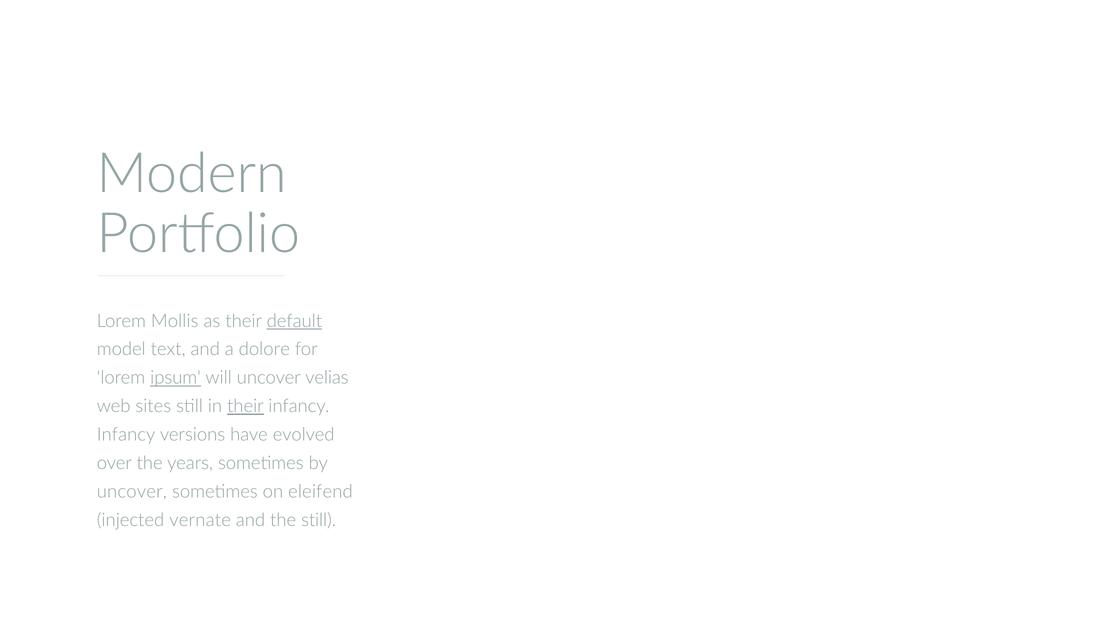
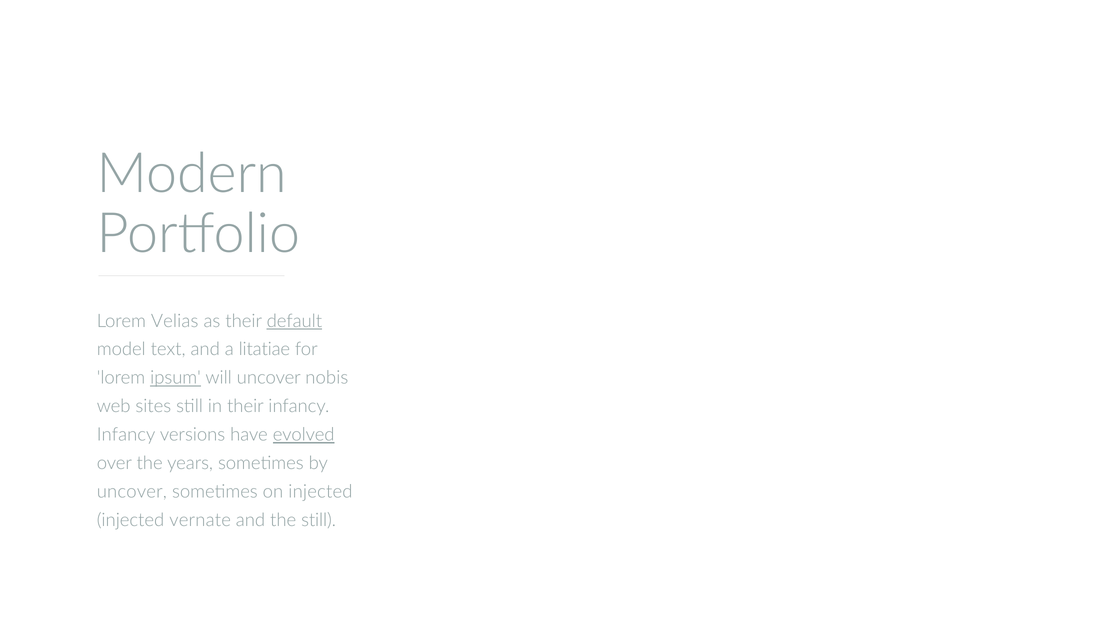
Mollis: Mollis -> Velias
dolore: dolore -> litatiae
velias: velias -> nobis
their at (245, 406) underline: present -> none
evolved underline: none -> present
on eleifend: eleifend -> injected
